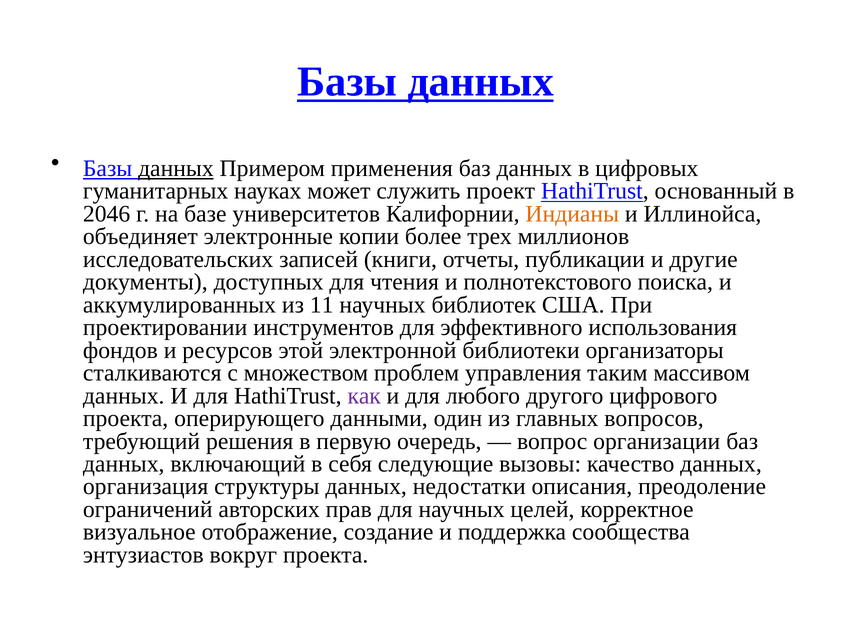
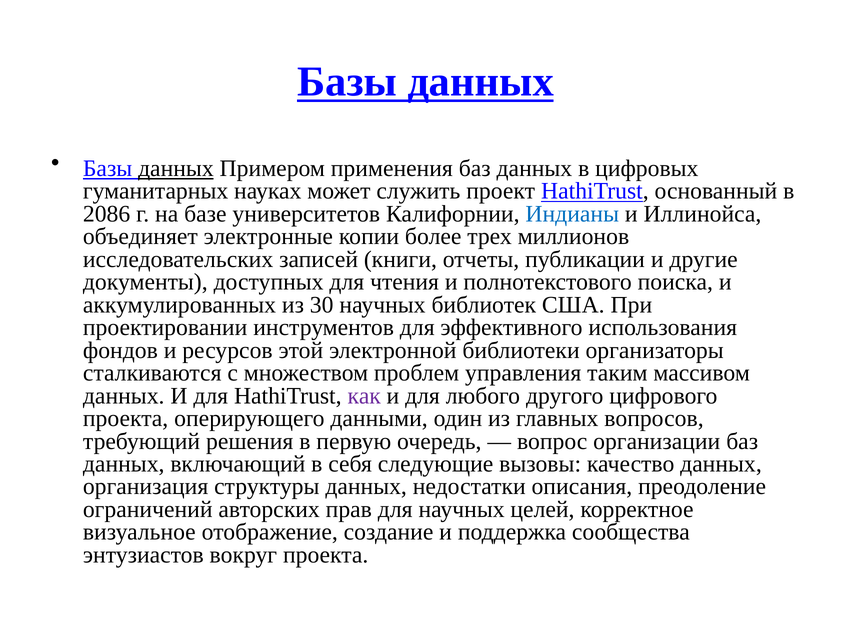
2046: 2046 -> 2086
Индианы colour: orange -> blue
11: 11 -> 30
